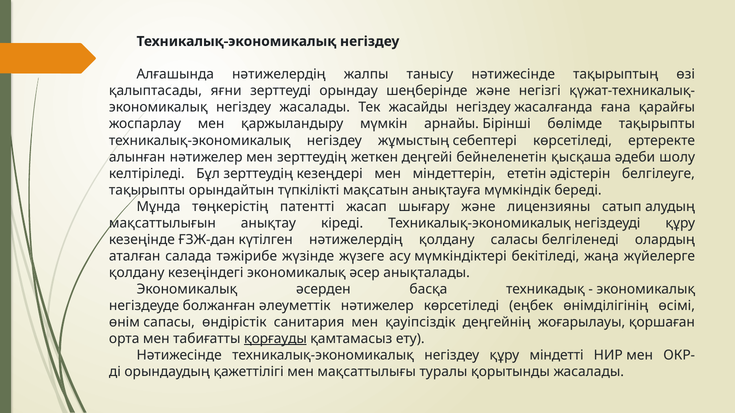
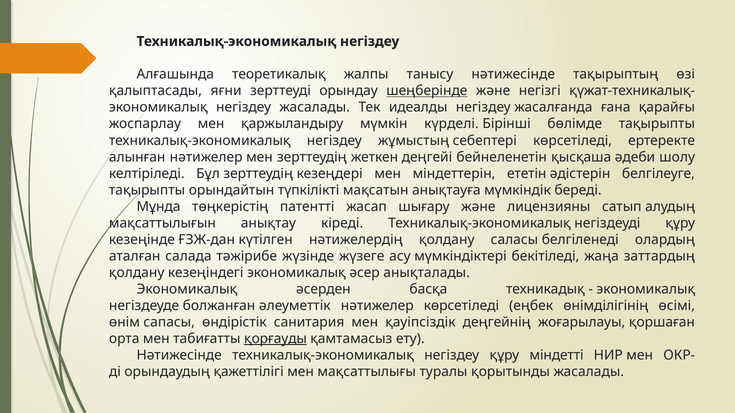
Алғашында нәтижелердің: нәтижелердің -> теоретикалық
шеңберінде underline: none -> present
жасайды: жасайды -> идеалды
арнайы: арнайы -> күрделі
жүйелерге: жүйелерге -> заттардың
